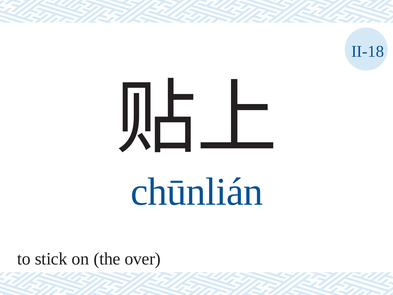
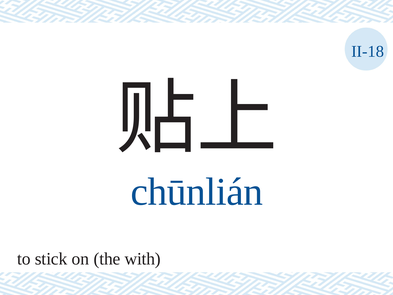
over: over -> with
